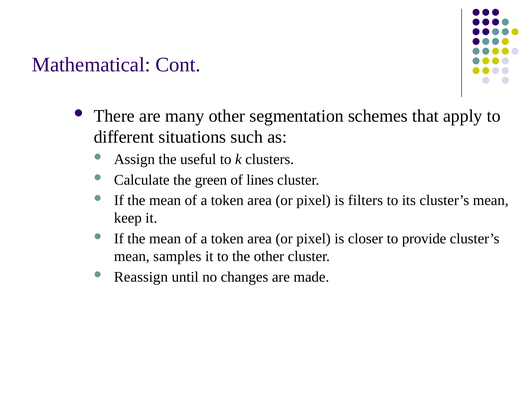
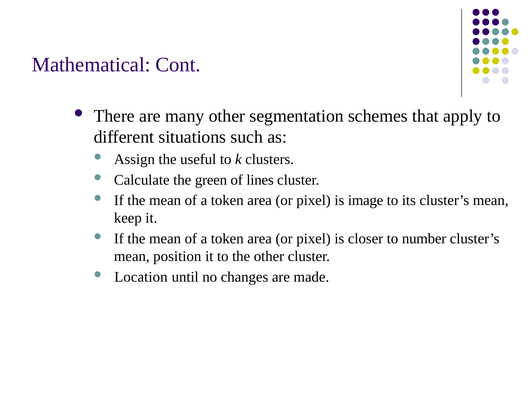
filters: filters -> image
provide: provide -> number
samples: samples -> position
Reassign: Reassign -> Location
